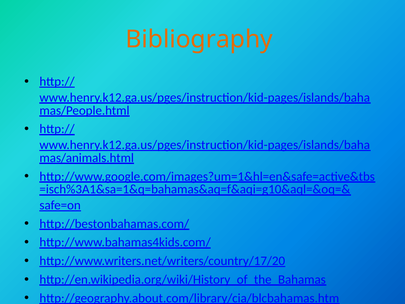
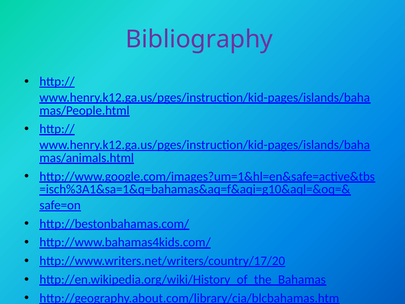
Bibliography colour: orange -> purple
